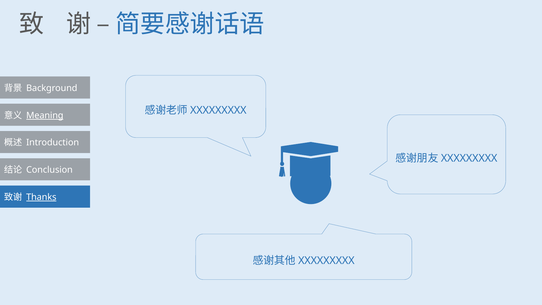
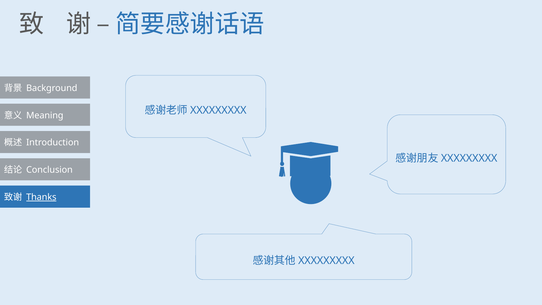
Meaning underline: present -> none
